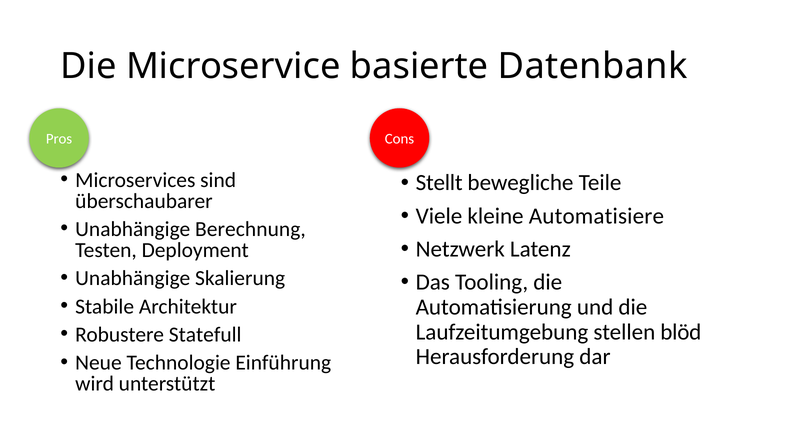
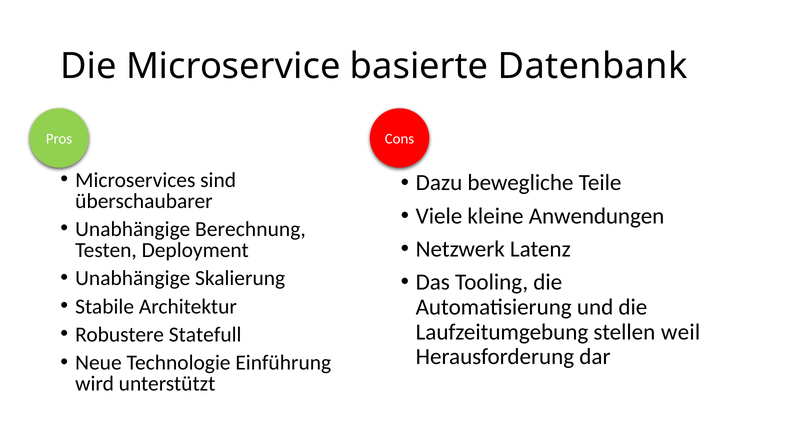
Stellt: Stellt -> Dazu
Automatisiere: Automatisiere -> Anwendungen
blöd: blöd -> weil
